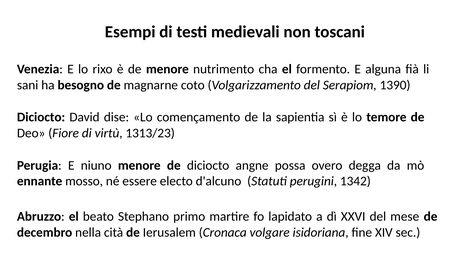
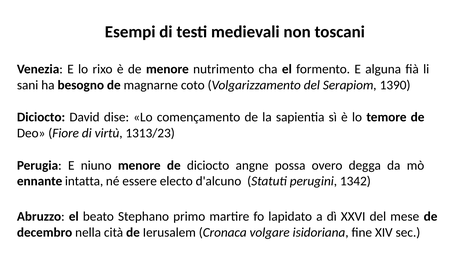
mosso: mosso -> intatta
